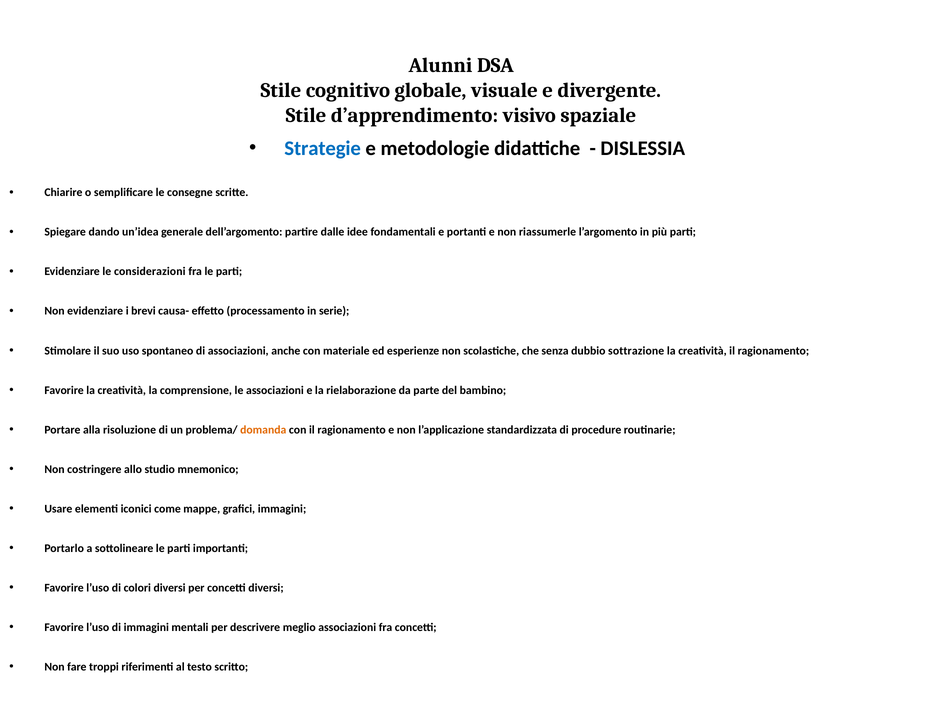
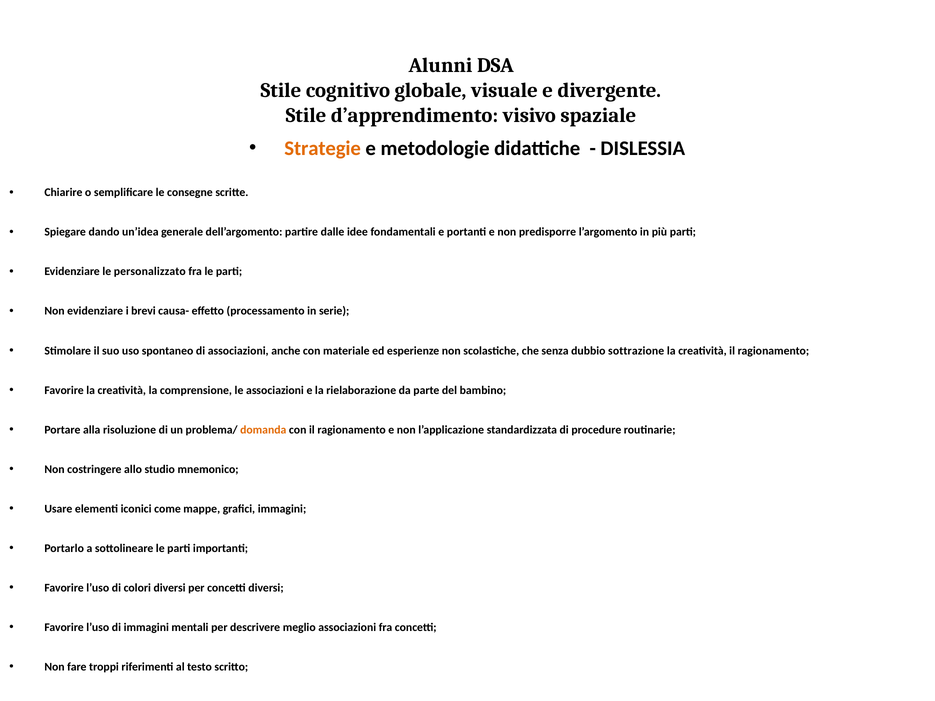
Strategie colour: blue -> orange
riassumerle: riassumerle -> predisporre
considerazioni: considerazioni -> personalizzato
